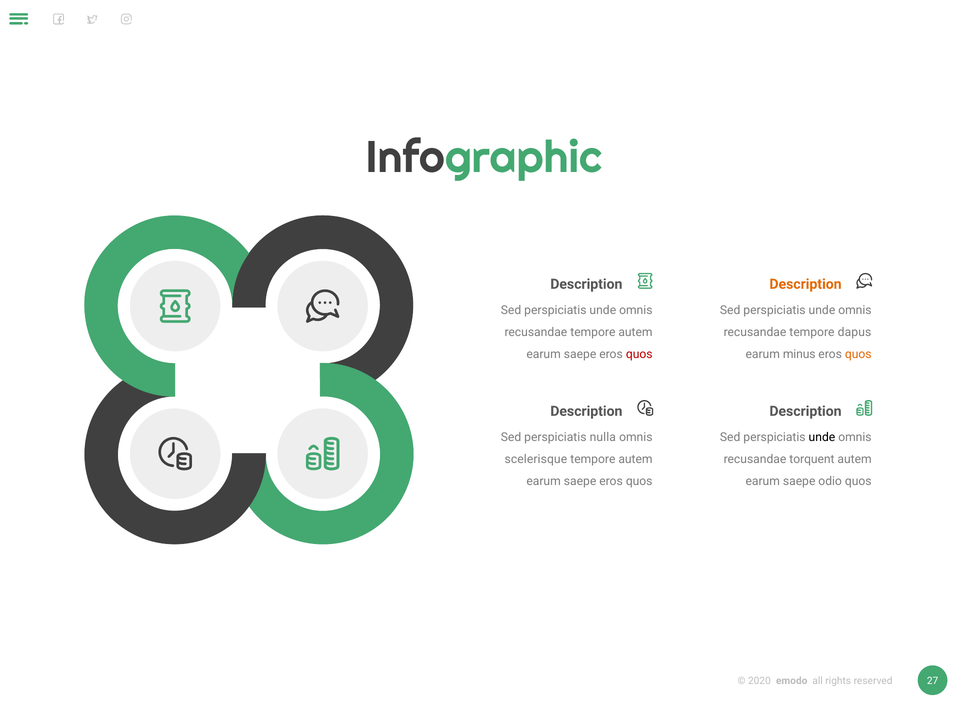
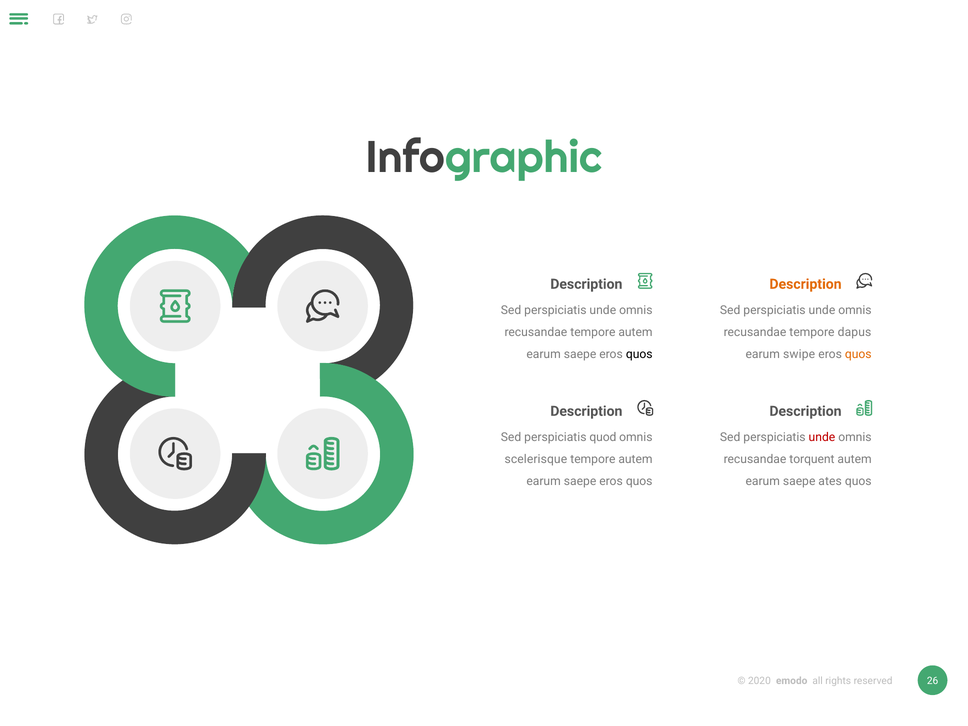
quos at (639, 354) colour: red -> black
minus: minus -> swipe
nulla: nulla -> quod
unde at (822, 437) colour: black -> red
odio: odio -> ates
27: 27 -> 26
